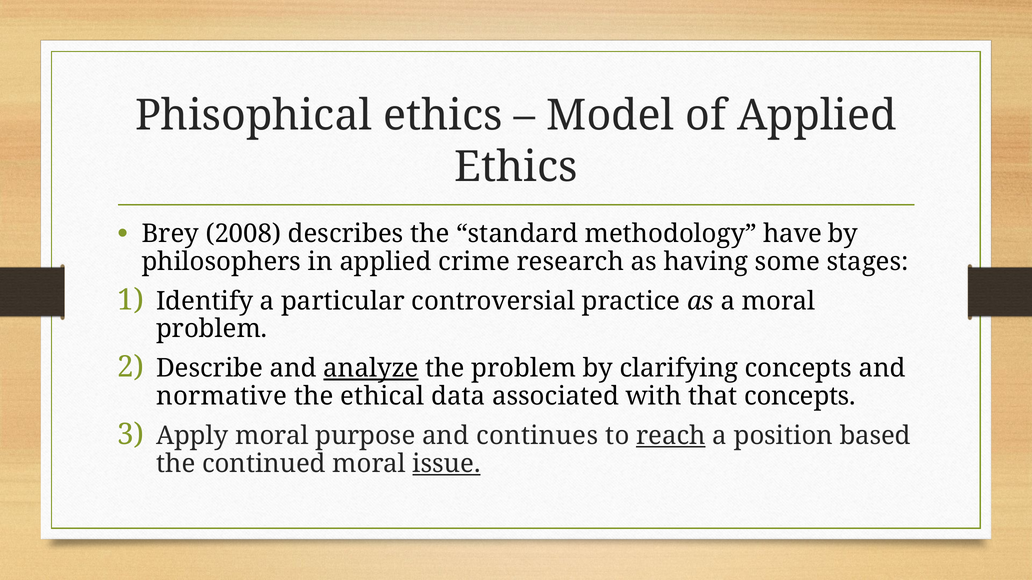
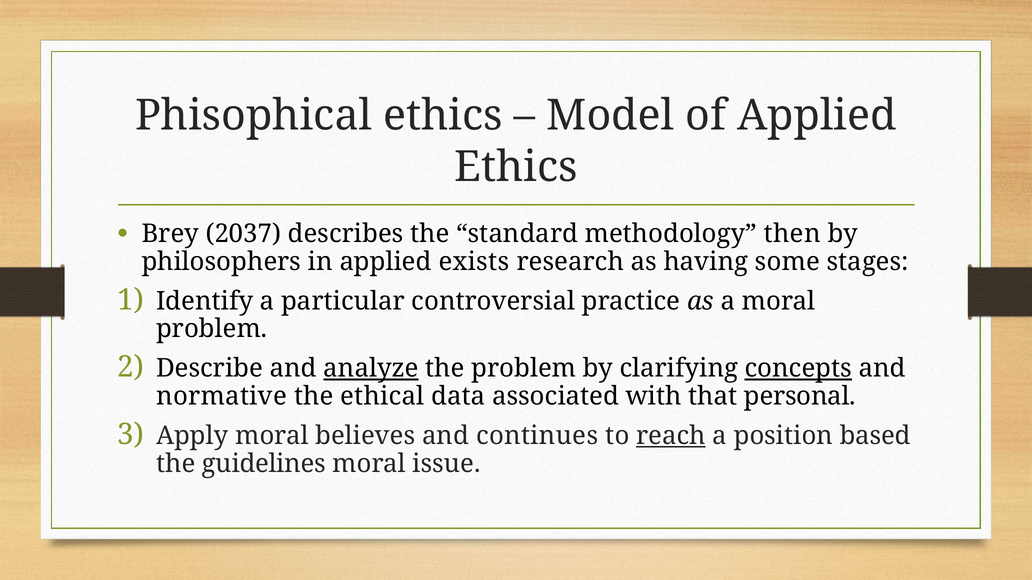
2008: 2008 -> 2037
have: have -> then
crime: crime -> exists
concepts at (798, 369) underline: none -> present
that concepts: concepts -> personal
purpose: purpose -> believes
continued: continued -> guidelines
issue underline: present -> none
